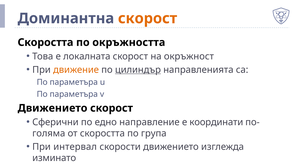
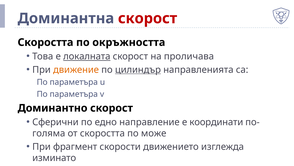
скорост at (148, 18) colour: orange -> red
локалната underline: none -> present
окръжност: окръжност -> проличава
Движението at (52, 108): Движението -> Доминантно
група: група -> може
интервал: интервал -> фрагмент
